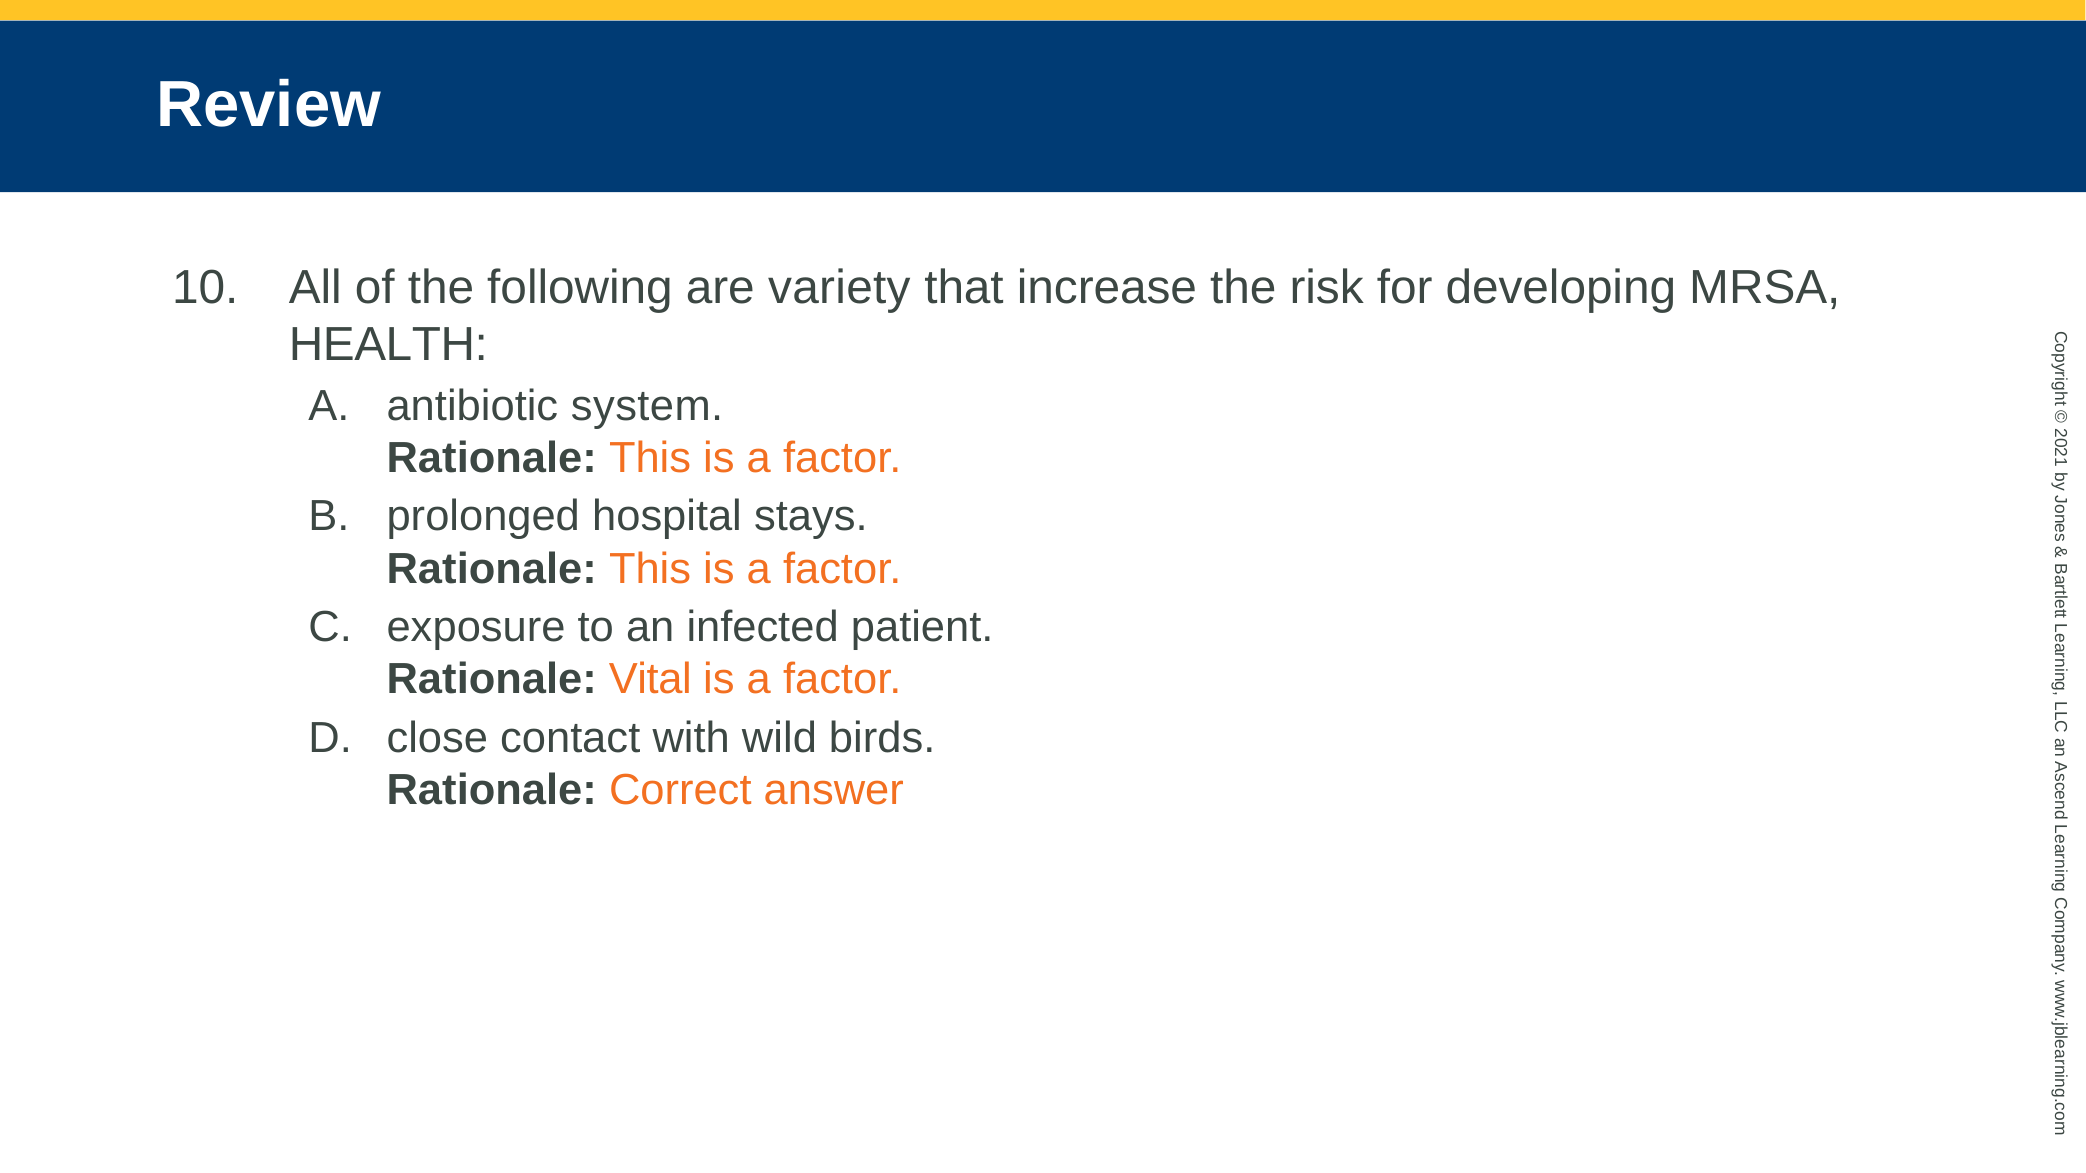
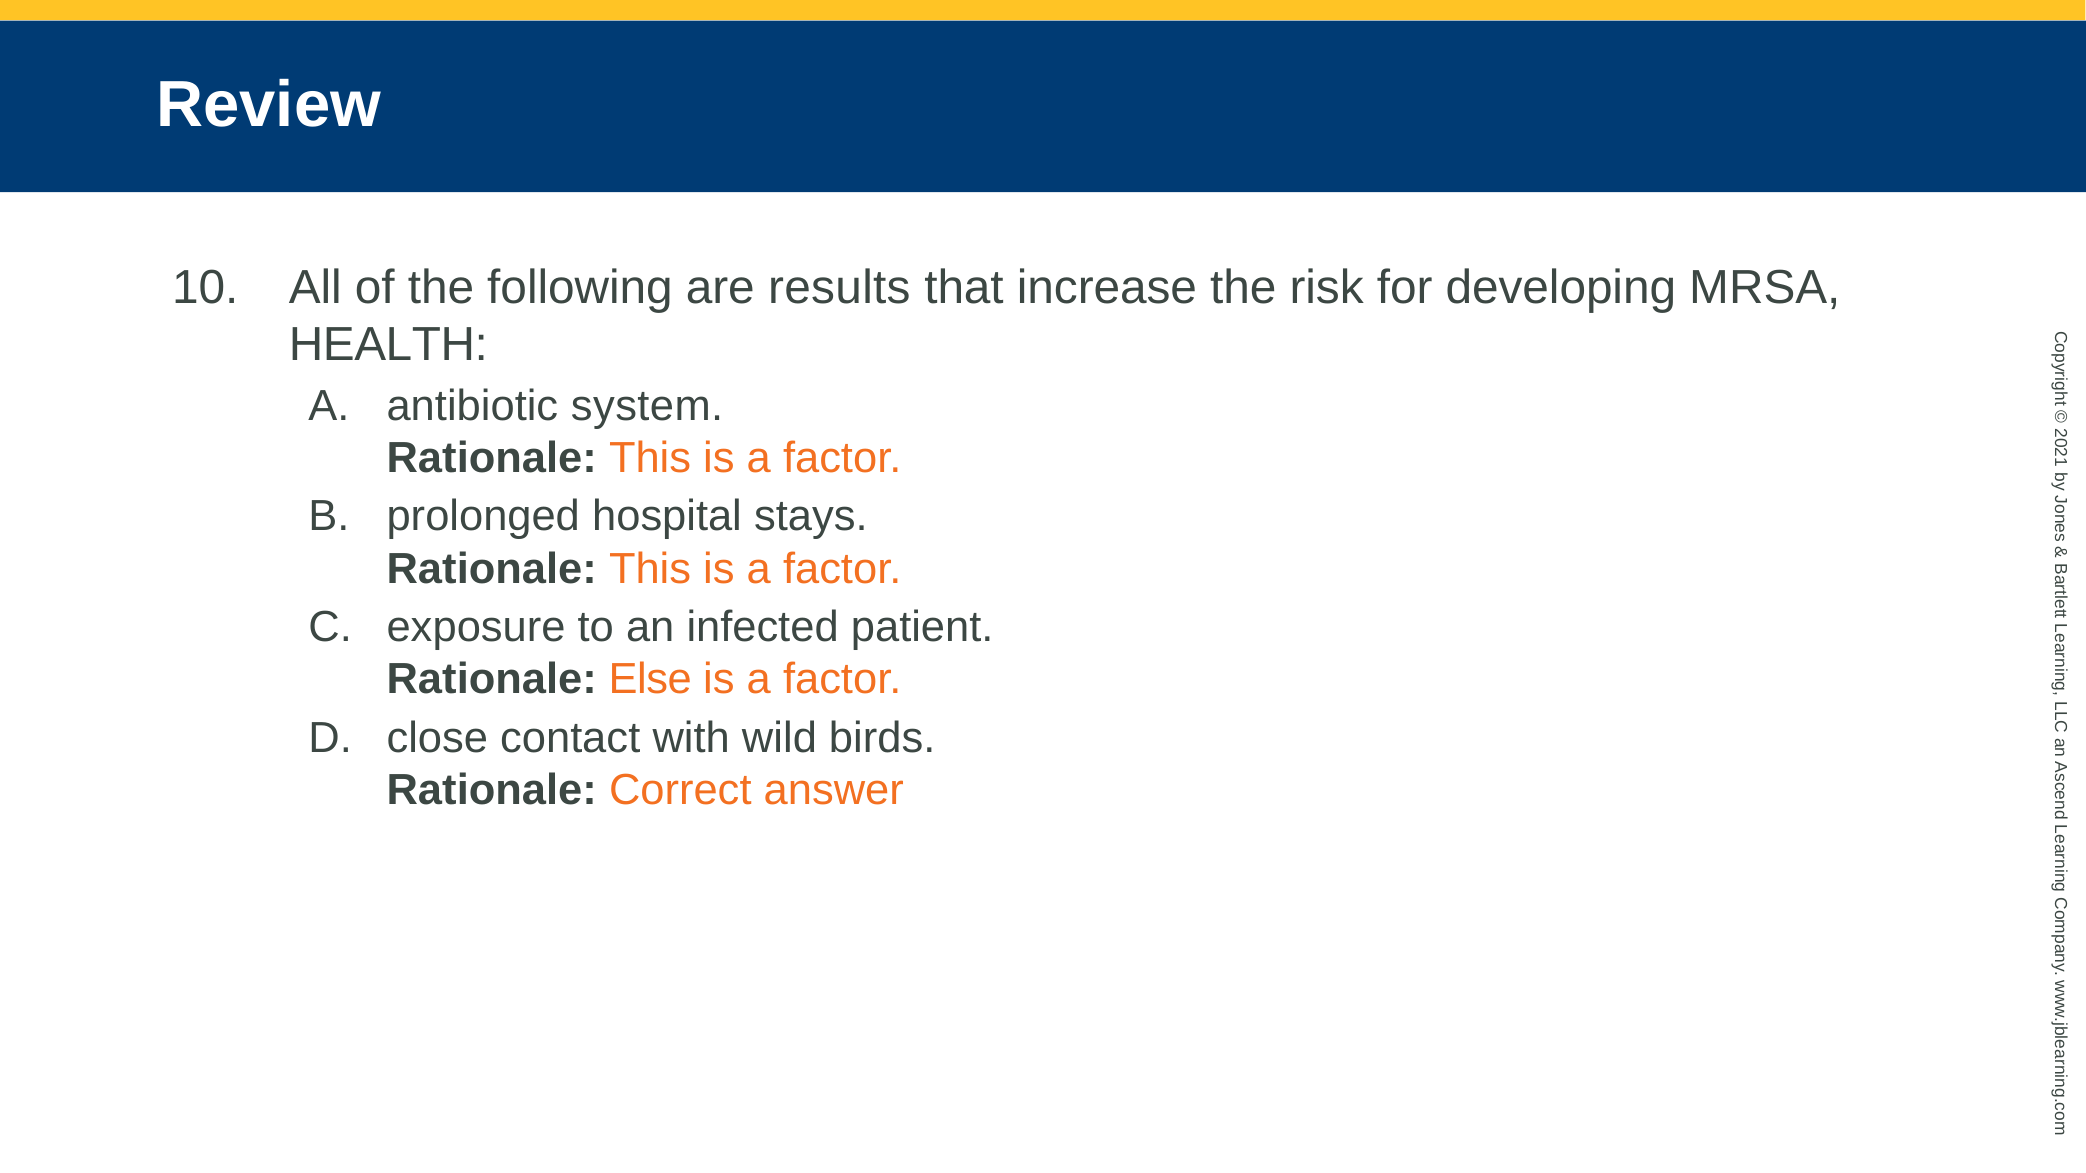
variety: variety -> results
Vital: Vital -> Else
